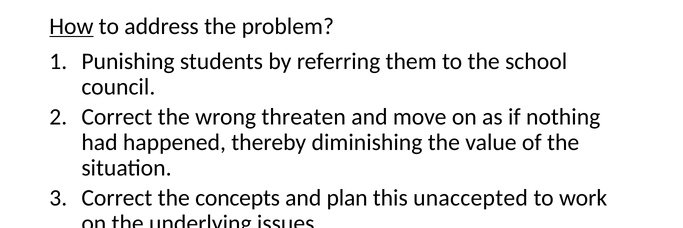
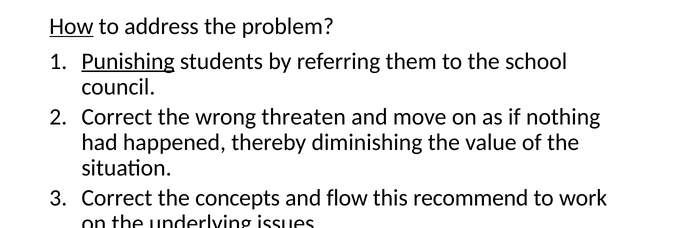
Punishing underline: none -> present
plan: plan -> flow
unaccepted: unaccepted -> recommend
